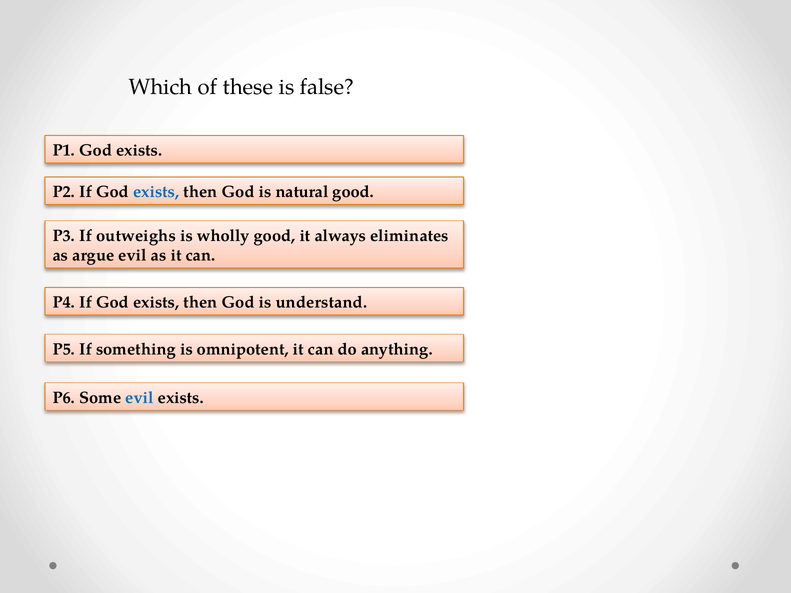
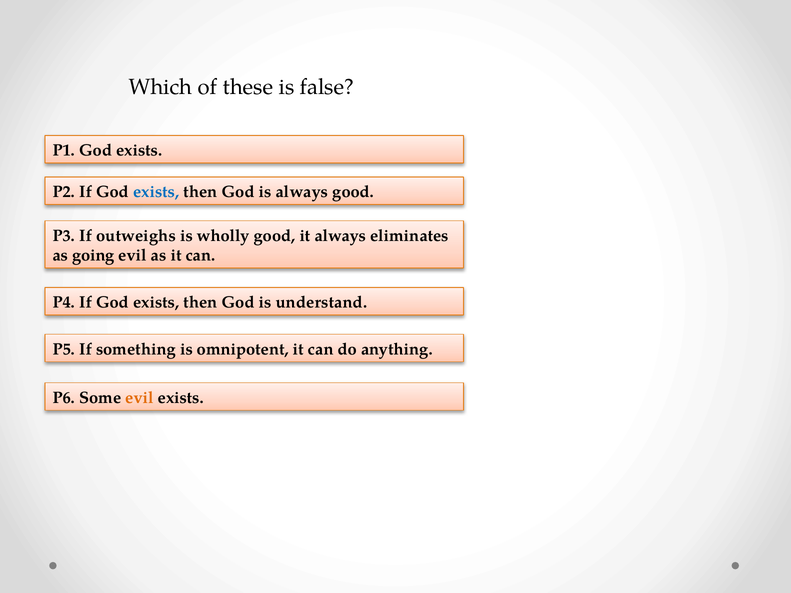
is natural: natural -> always
argue: argue -> going
evil at (140, 398) colour: blue -> orange
